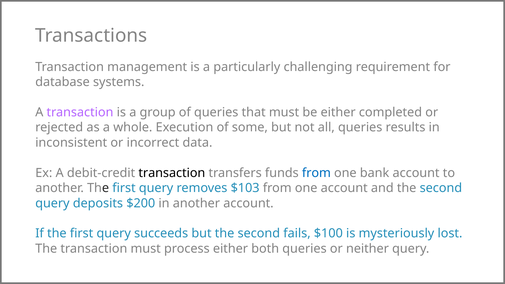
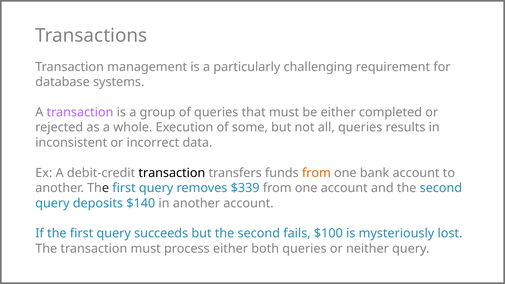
from at (316, 173) colour: blue -> orange
$103: $103 -> $339
$200: $200 -> $140
